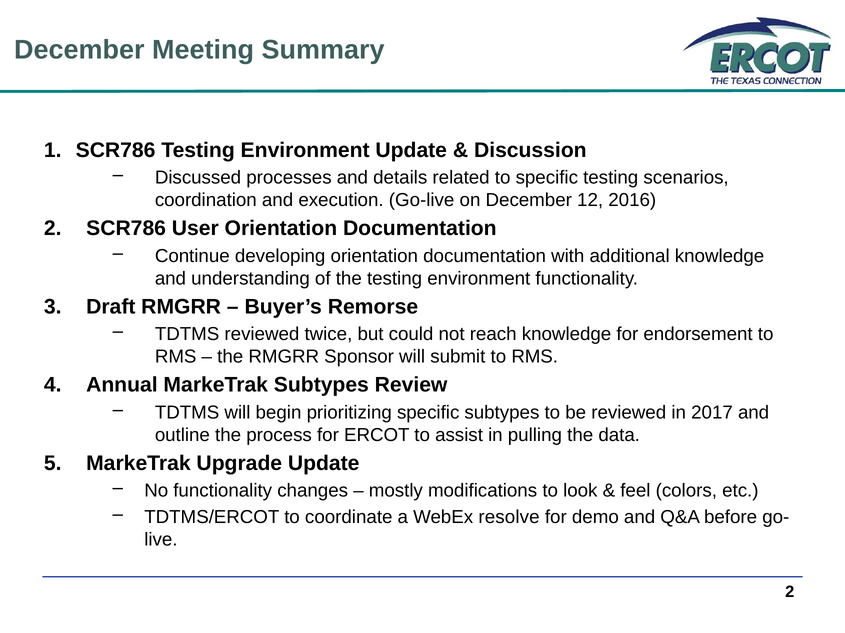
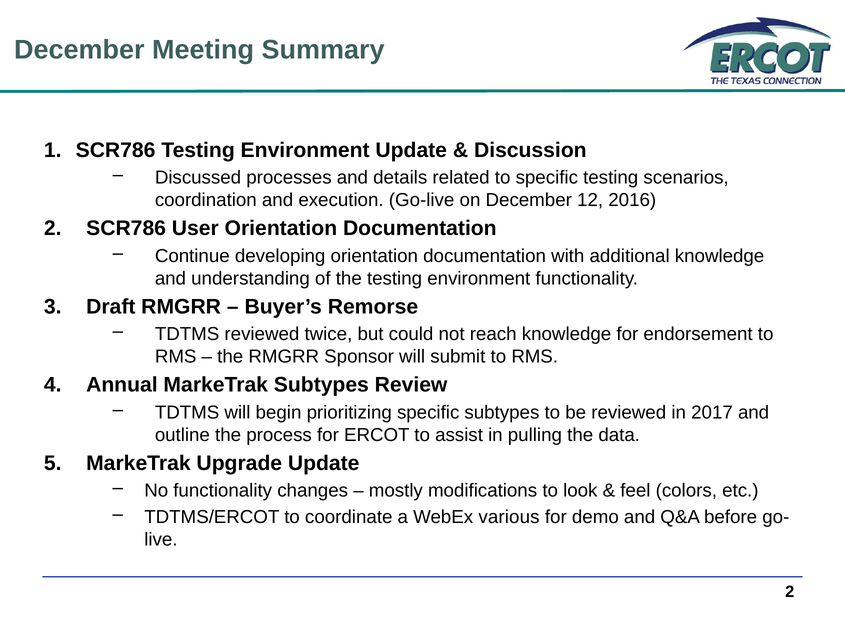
resolve: resolve -> various
